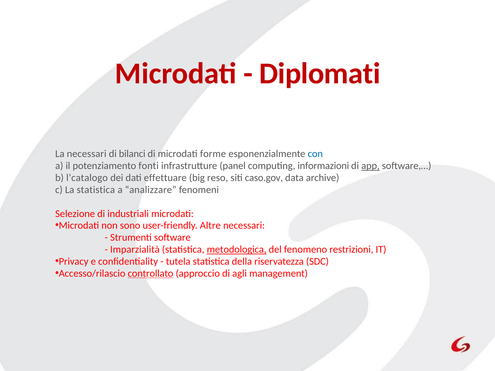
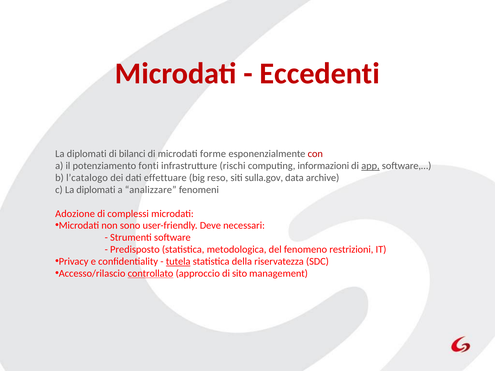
Diplomati: Diplomati -> Eccedenti
necessari at (87, 154): necessari -> diplomati
con colour: blue -> red
panel: panel -> rischi
caso.gov: caso.gov -> sulla.gov
c La statistica: statistica -> diplomati
Selezione: Selezione -> Adozione
industriali: industriali -> complessi
Altre: Altre -> Deve
Imparzialità: Imparzialità -> Predisposto
metodologica underline: present -> none
tutela underline: none -> present
agli: agli -> sito
